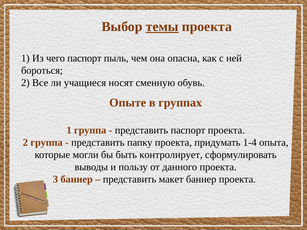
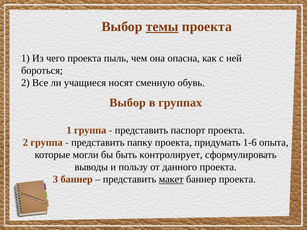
чего паспорт: паспорт -> проекта
Опыте at (128, 103): Опыте -> Выбор
1-4: 1-4 -> 1-6
макет underline: none -> present
